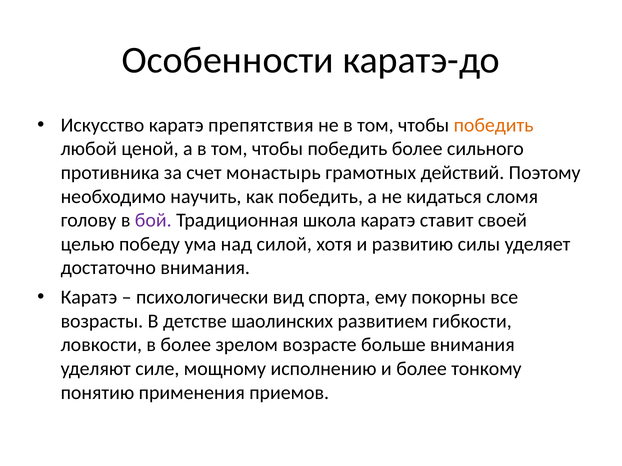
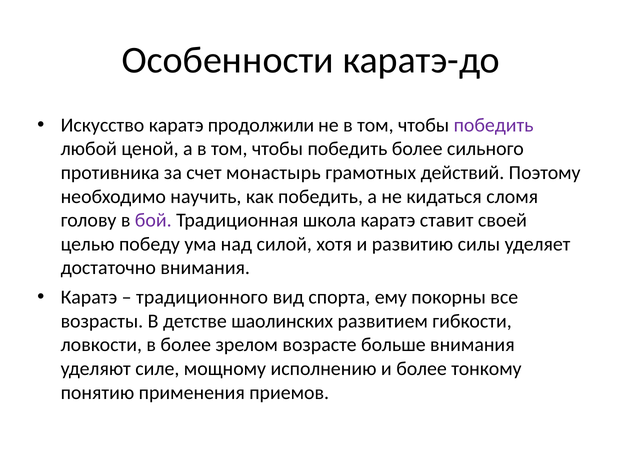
препятствия: препятствия -> продолжили
победить at (494, 125) colour: orange -> purple
психологически: психологически -> традиционного
